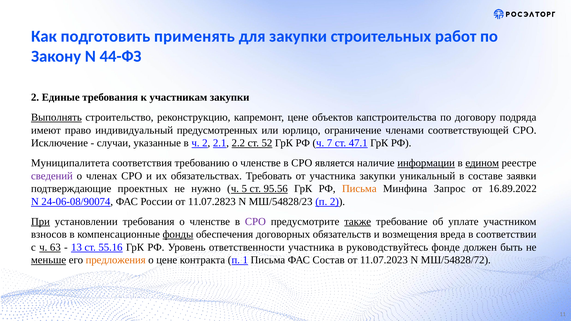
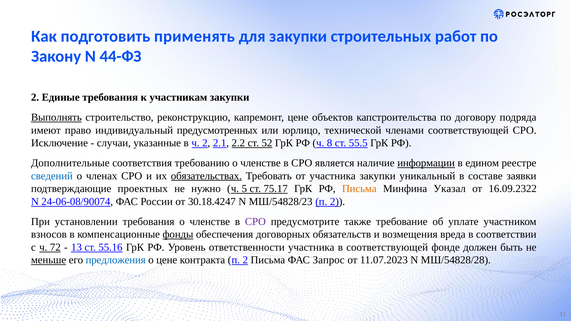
ограничение: ограничение -> технической
7: 7 -> 8
47.1: 47.1 -> 55.5
Муниципалитета: Муниципалитета -> Дополнительные
едином underline: present -> none
сведений colour: purple -> blue
обязательствах underline: none -> present
95.56: 95.56 -> 75.17
Запрос: Запрос -> Указал
16.89.2022: 16.89.2022 -> 16.09.2322
11.07.2823: 11.07.2823 -> 30.18.4247
При underline: present -> none
также underline: present -> none
63: 63 -> 72
в руководствуйтесь: руководствуйтесь -> соответствующей
предложения colour: orange -> blue
контракта п 1: 1 -> 2
Состав: Состав -> Запрос
МШ/54828/72: МШ/54828/72 -> МШ/54828/28
